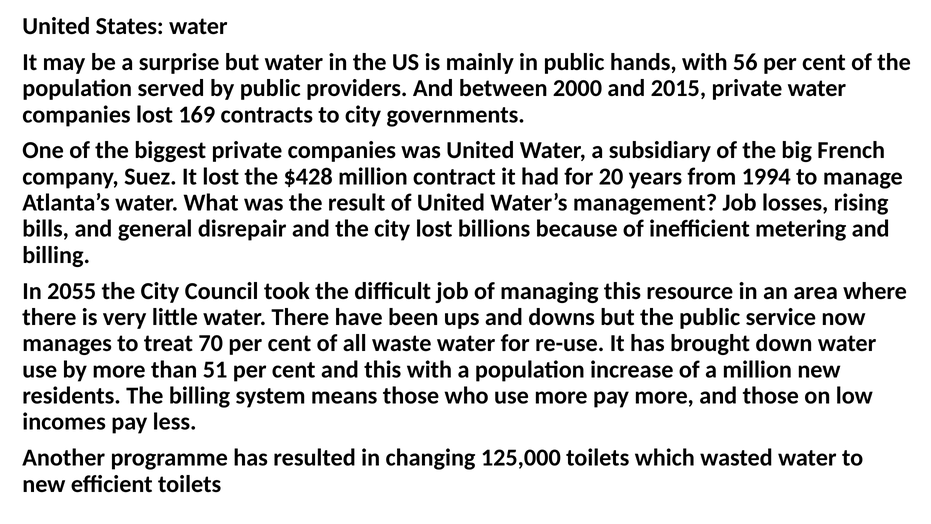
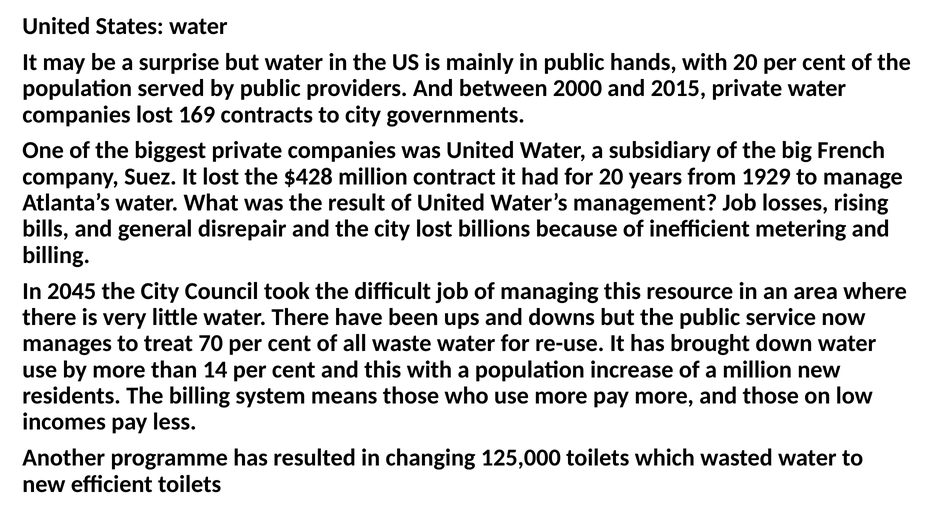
with 56: 56 -> 20
1994: 1994 -> 1929
2055: 2055 -> 2045
51: 51 -> 14
